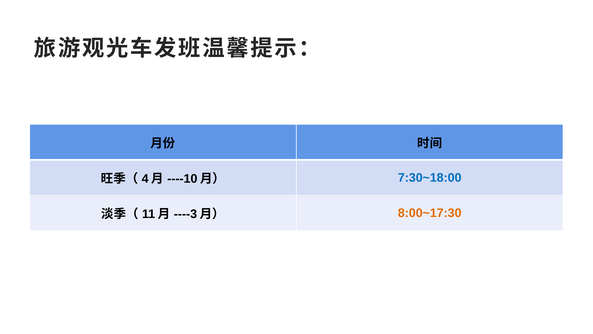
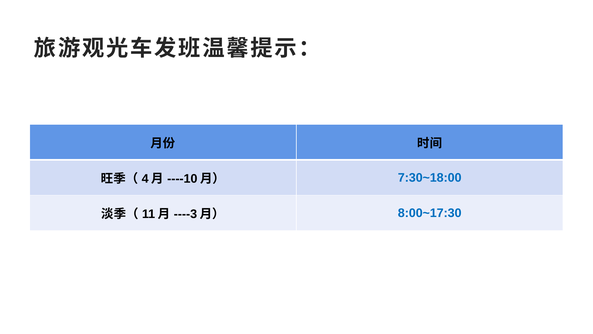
8:00~17:30 colour: orange -> blue
